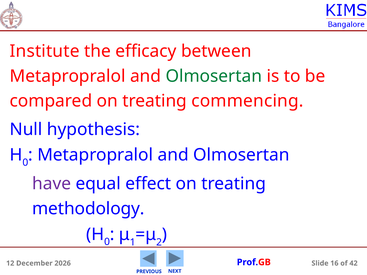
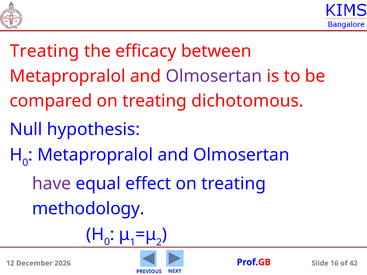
Institute at (45, 51): Institute -> Treating
Olmosertan at (214, 76) colour: green -> purple
commencing: commencing -> dichotomous
